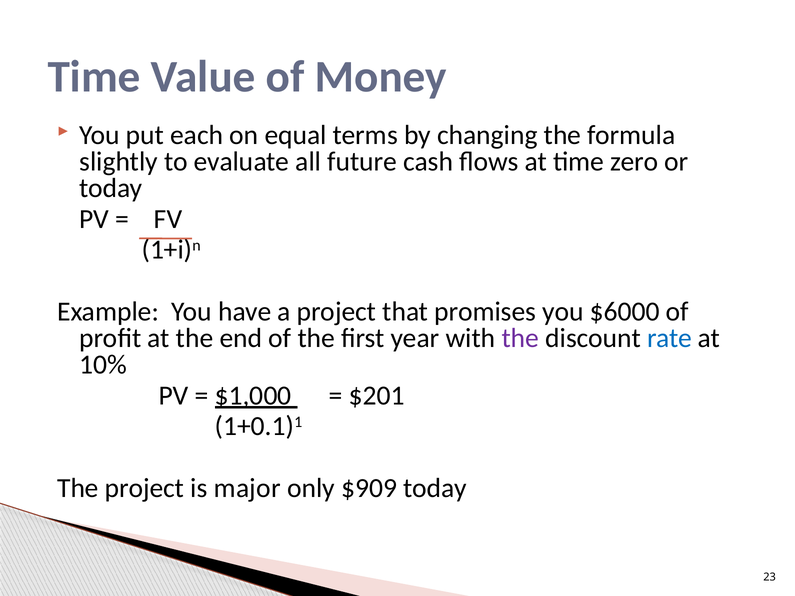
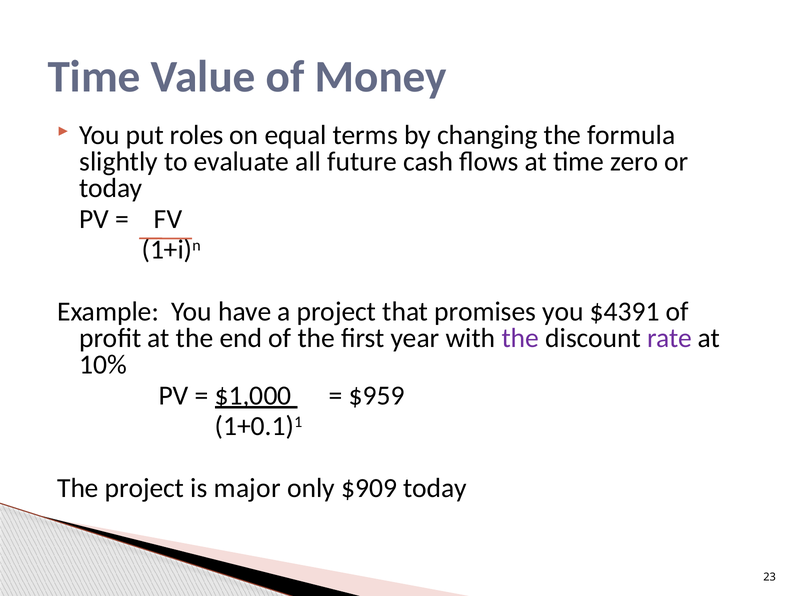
each: each -> roles
$6000: $6000 -> $4391
rate colour: blue -> purple
$201: $201 -> $959
